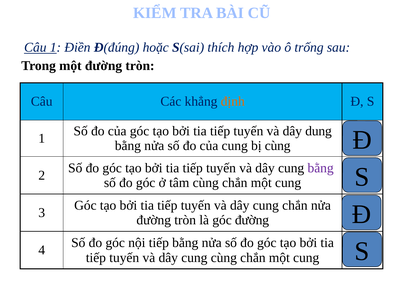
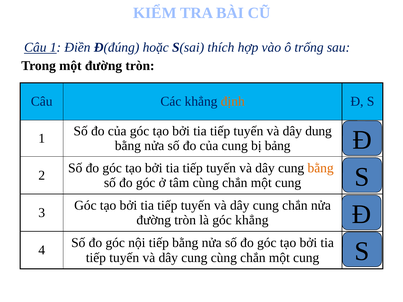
bị cùng: cùng -> bảng
bằng at (321, 168) colour: purple -> orange
góc đường: đường -> khẳng
